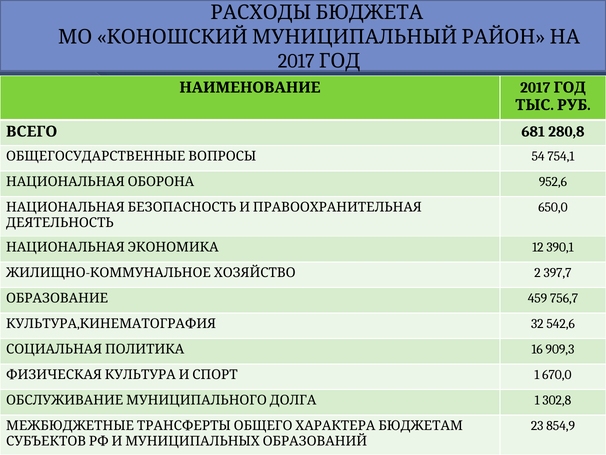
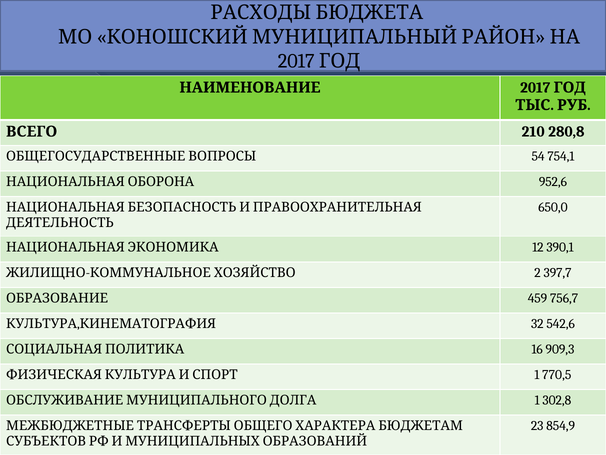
681: 681 -> 210
670,0: 670,0 -> 770,5
